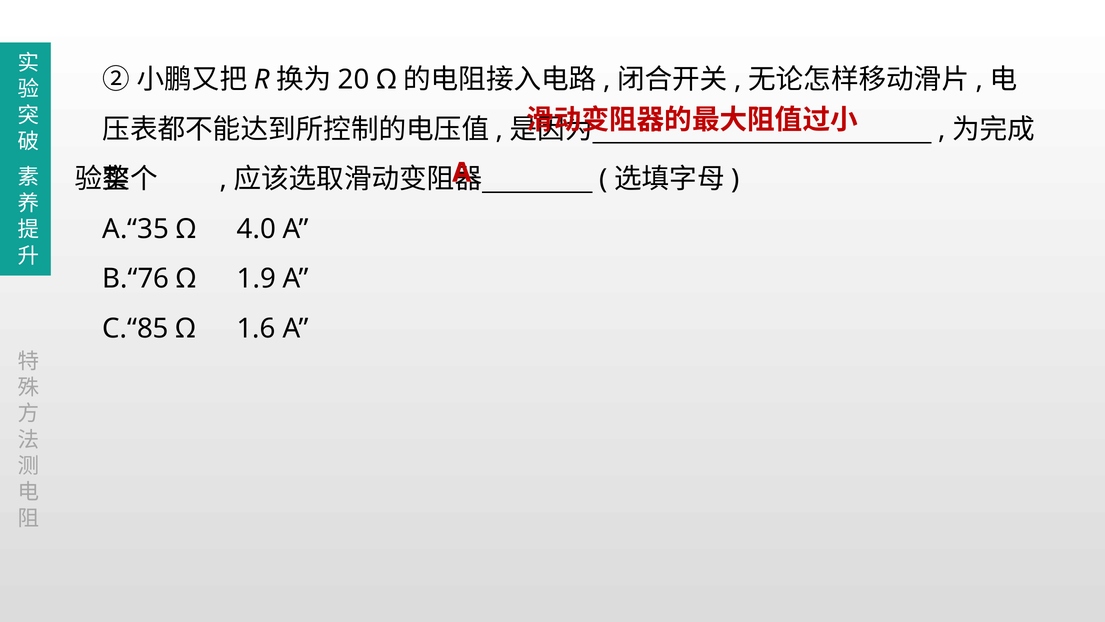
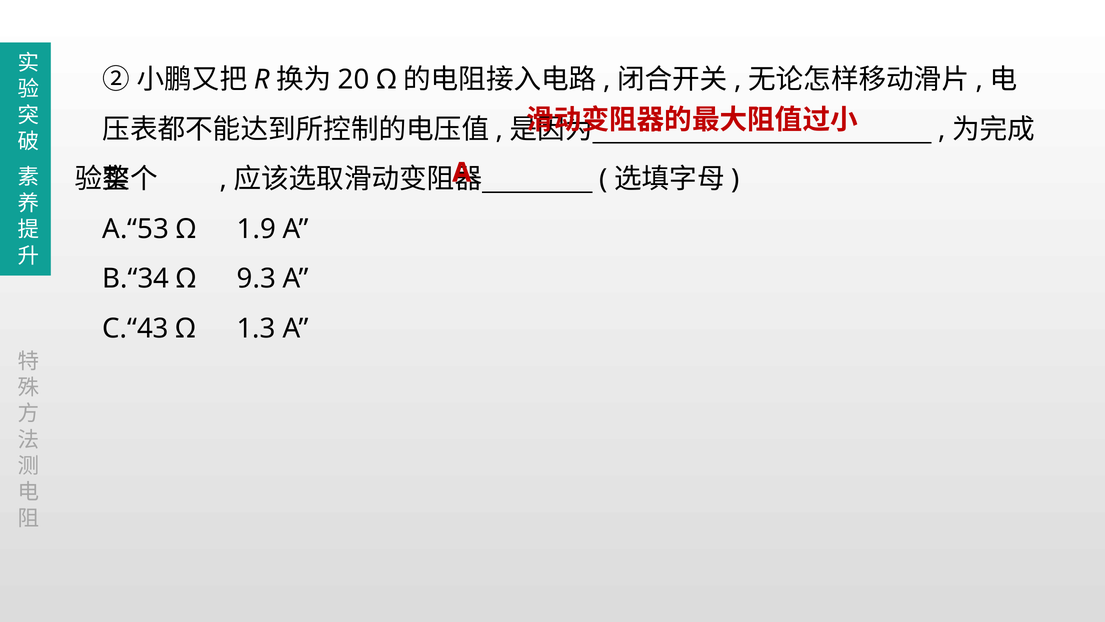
A.“35: A.“35 -> A.“53
4.0: 4.0 -> 1.9
B.“76: B.“76 -> B.“34
1.9: 1.9 -> 9.3
C.“85: C.“85 -> C.“43
1.6: 1.6 -> 1.3
